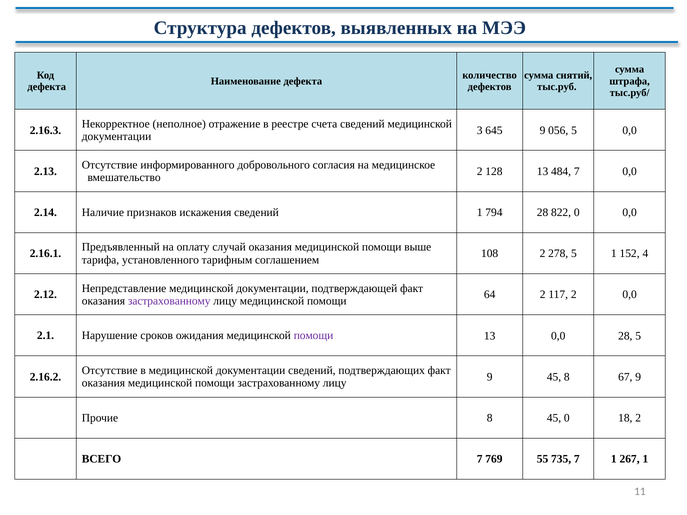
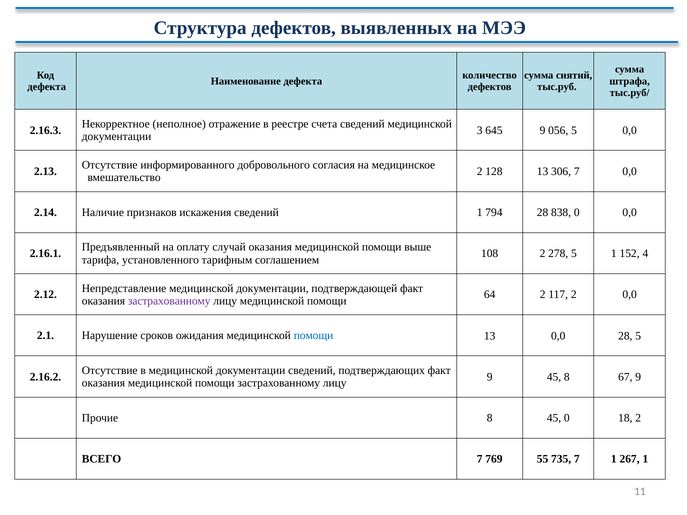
484: 484 -> 306
822: 822 -> 838
помощи at (314, 336) colour: purple -> blue
